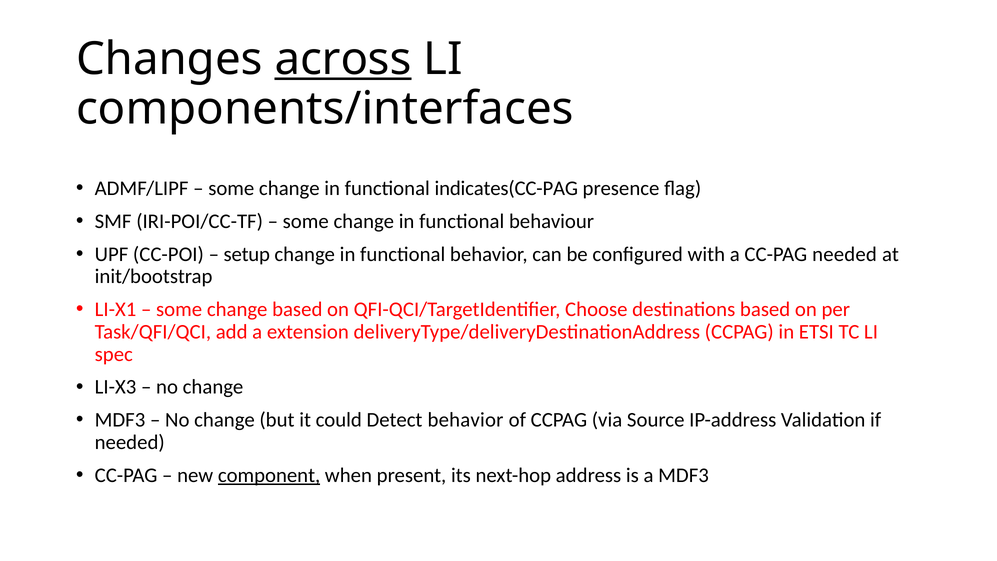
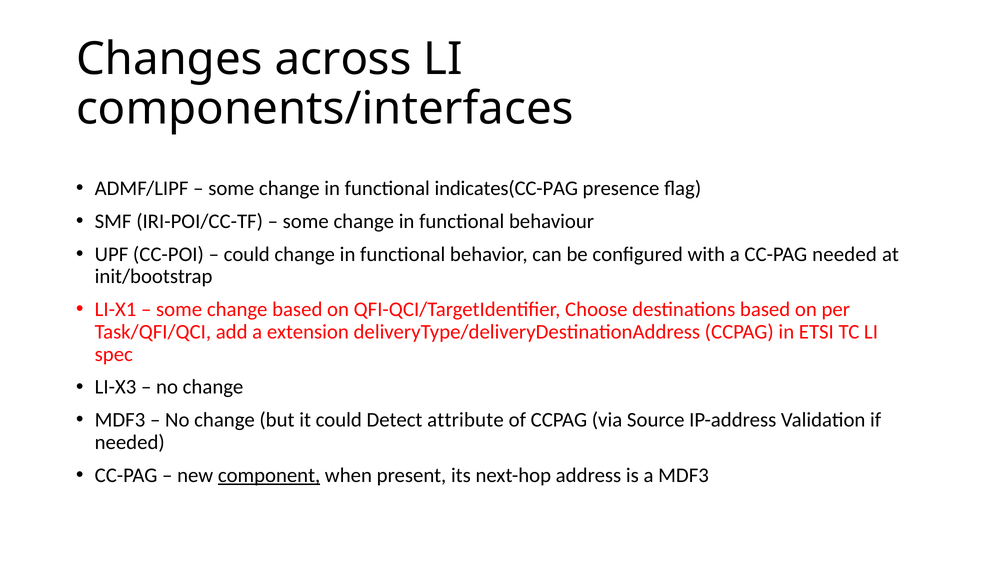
across underline: present -> none
setup at (247, 254): setup -> could
Detect behavior: behavior -> attribute
